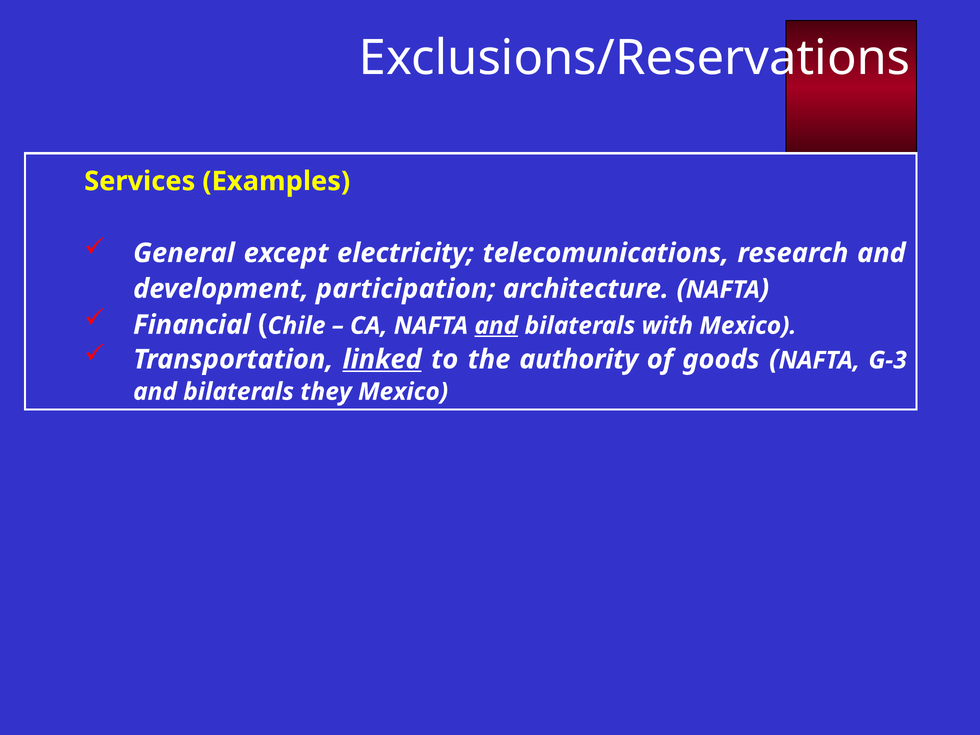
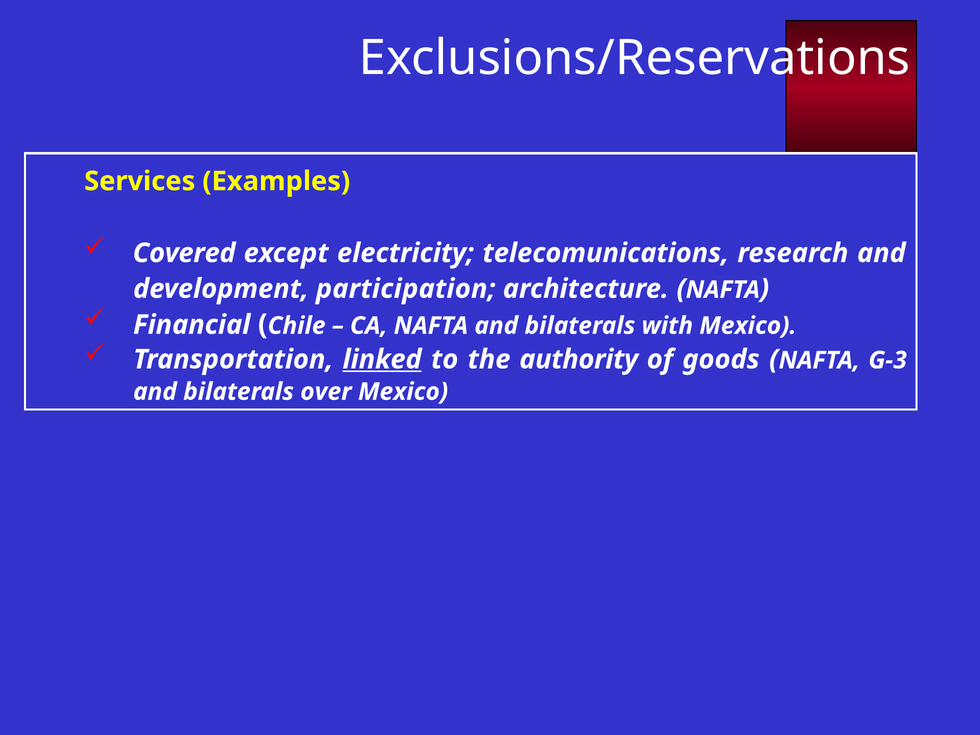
General: General -> Covered
and at (496, 326) underline: present -> none
they: they -> over
